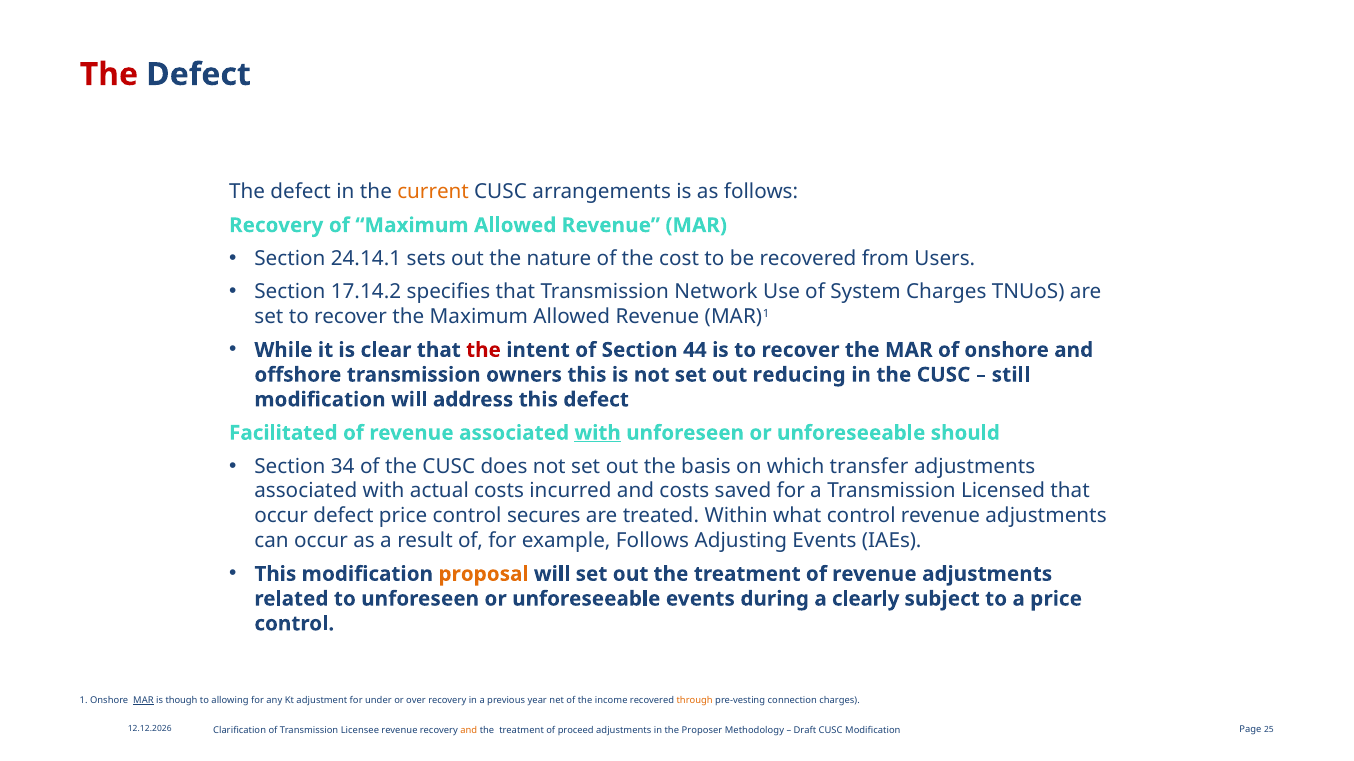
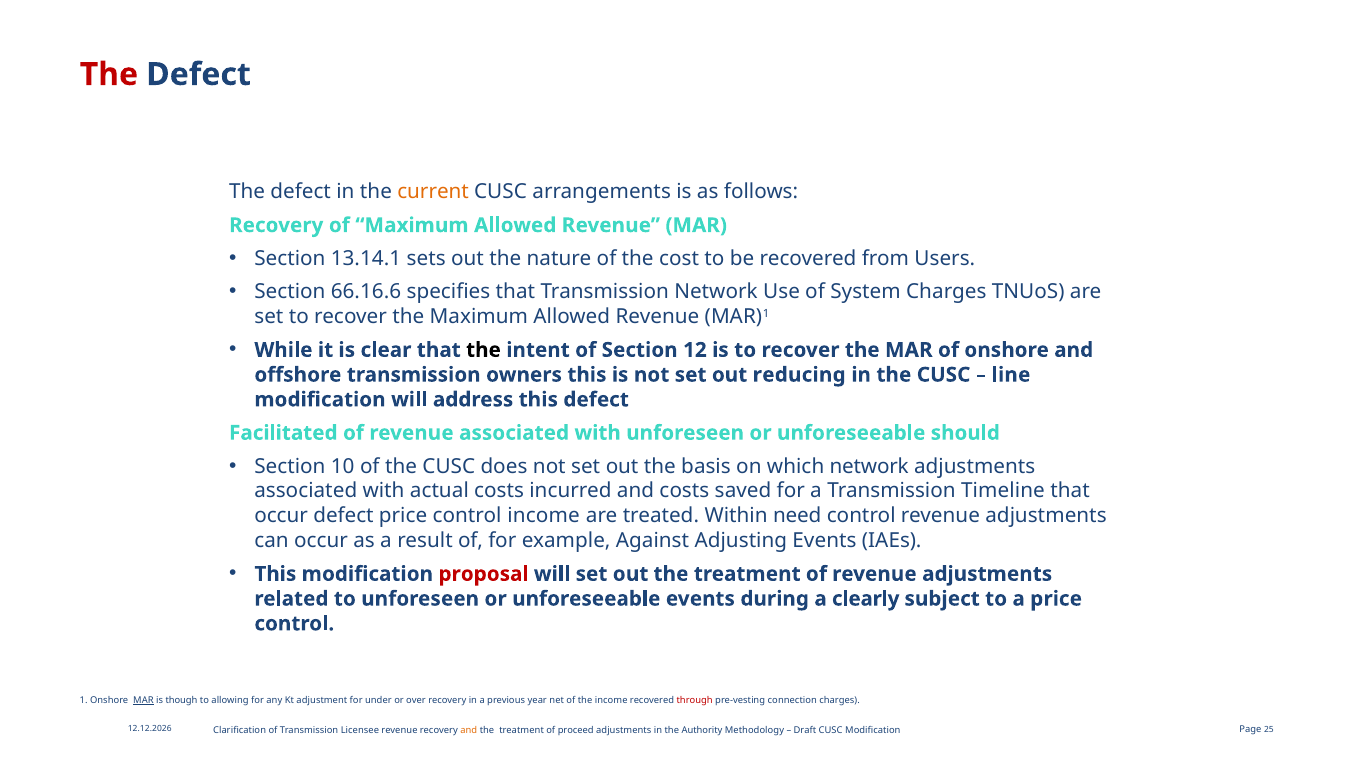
24.14.1: 24.14.1 -> 13.14.1
17.14.2: 17.14.2 -> 66.16.6
the at (483, 350) colour: red -> black
44: 44 -> 12
still: still -> line
with at (598, 433) underline: present -> none
34: 34 -> 10
which transfer: transfer -> network
Licensed: Licensed -> Timeline
control secures: secures -> income
what: what -> need
example Follows: Follows -> Against
proposal colour: orange -> red
through colour: orange -> red
Proposer: Proposer -> Authority
